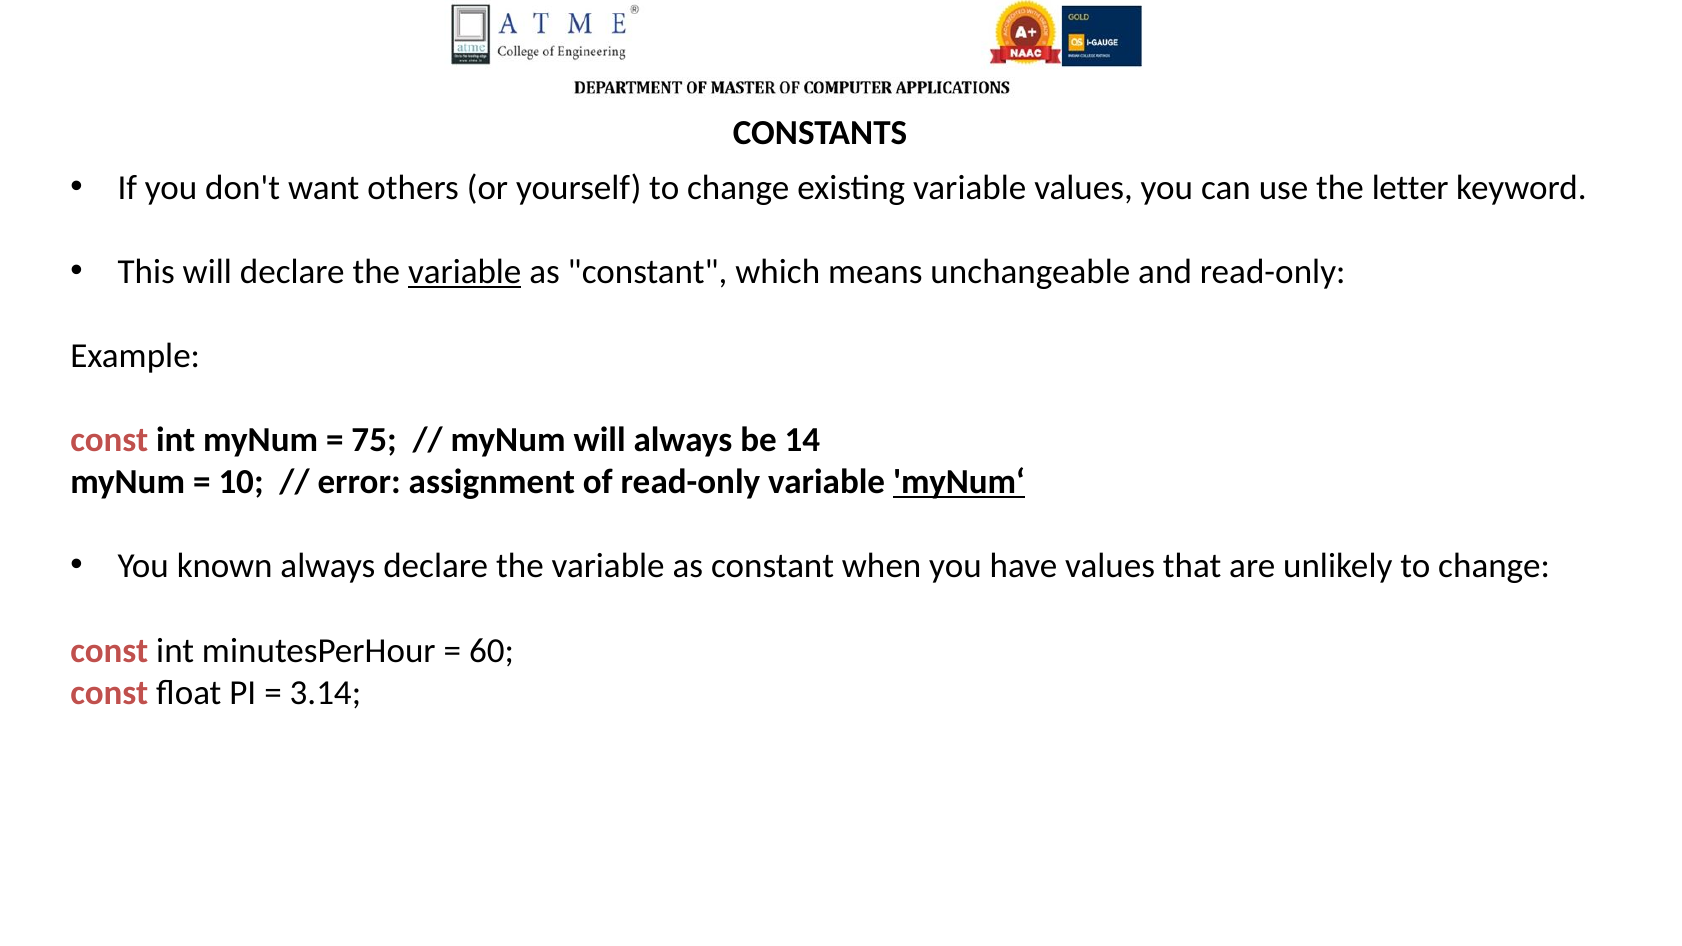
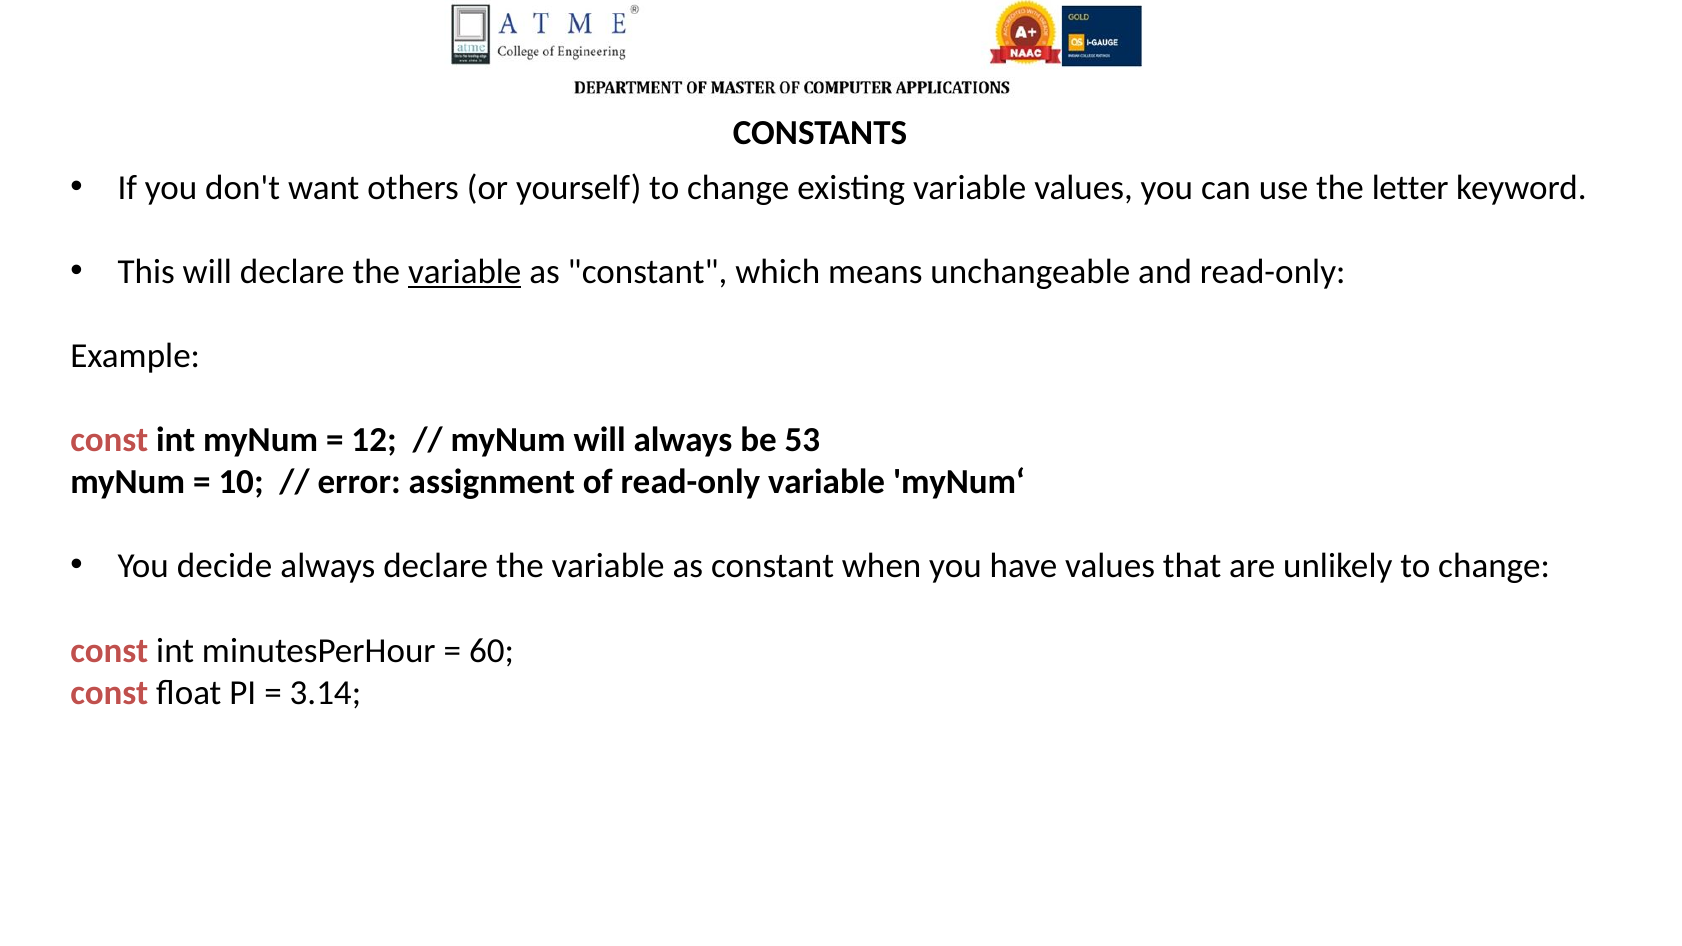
75: 75 -> 12
14: 14 -> 53
myNum‘ underline: present -> none
known: known -> decide
